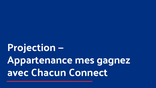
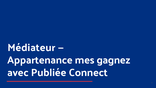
Projection: Projection -> Médiateur
Chacun: Chacun -> Publiée
